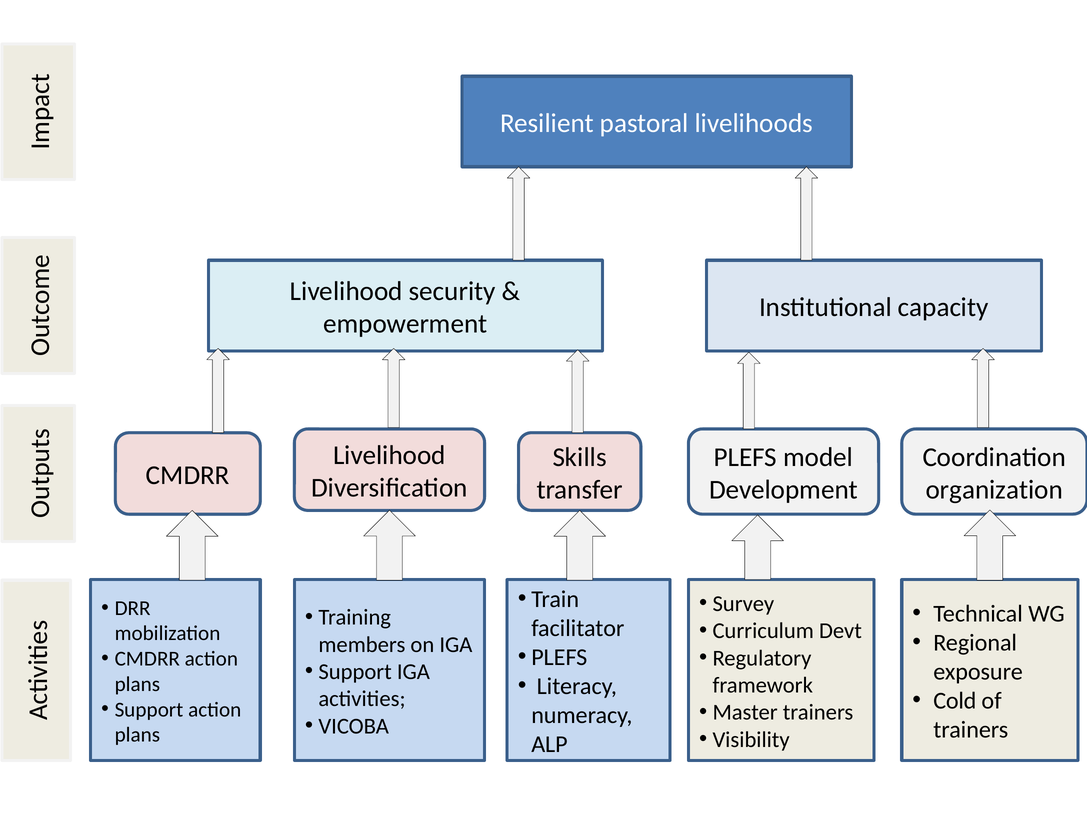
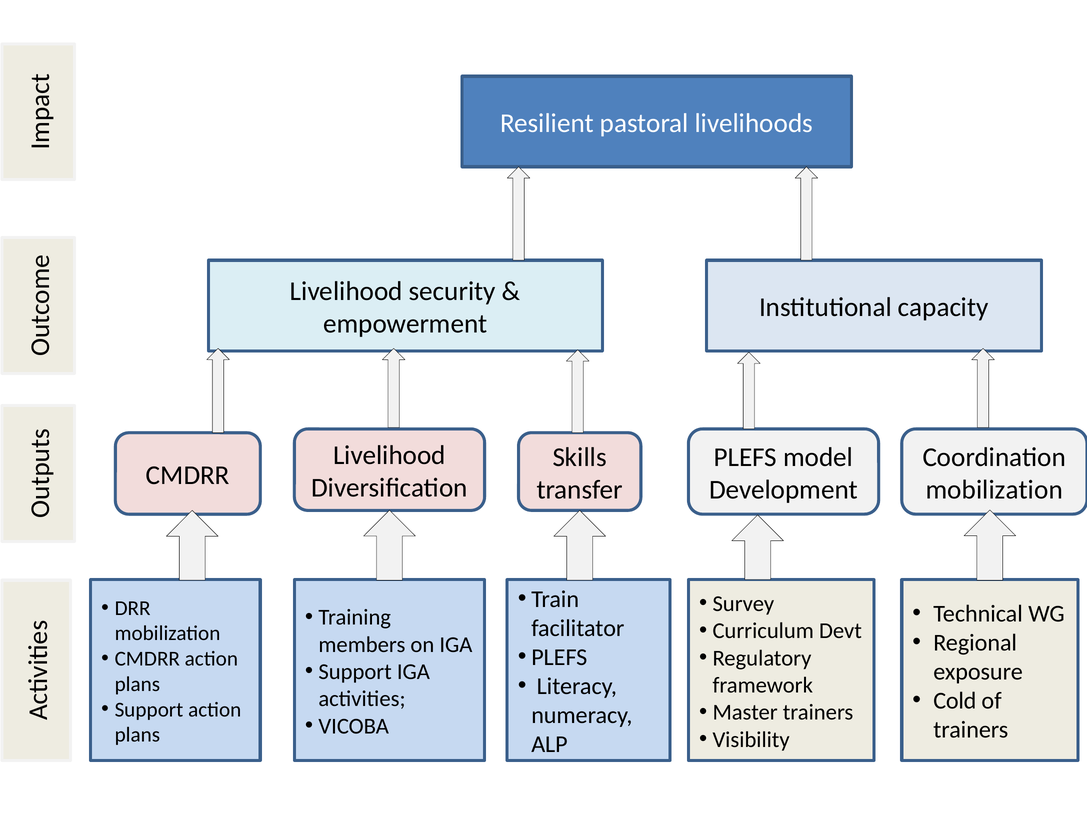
organization at (994, 490): organization -> mobilization
